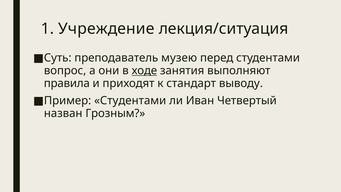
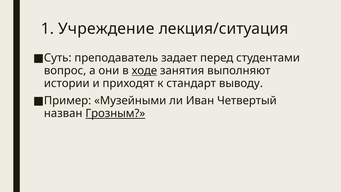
музею: музею -> задает
правила: правила -> истории
Пример Студентами: Студентами -> Музейными
Грозным underline: none -> present
